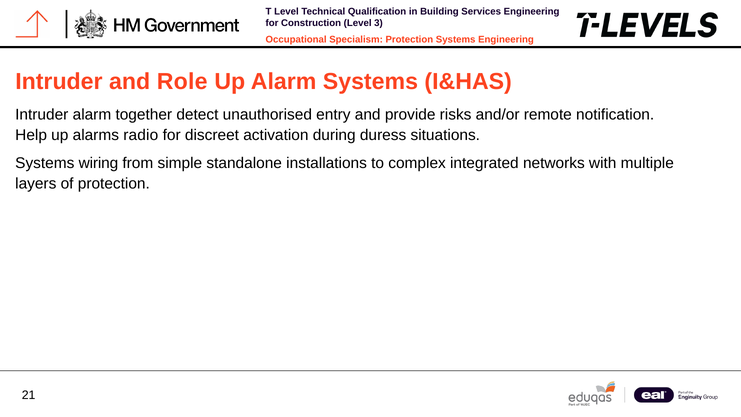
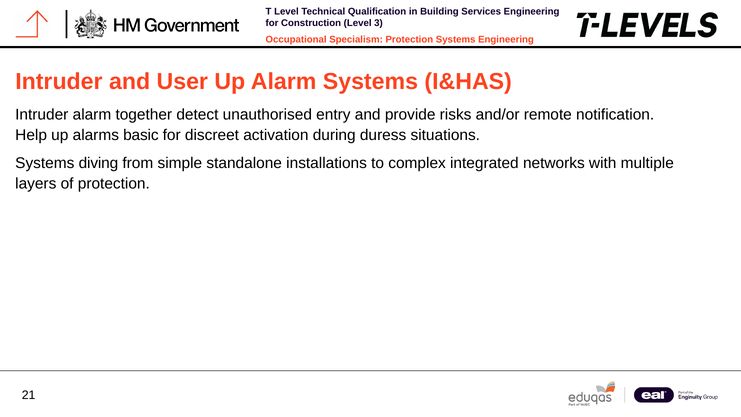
Role: Role -> User
radio: radio -> basic
wiring: wiring -> diving
